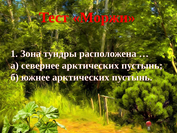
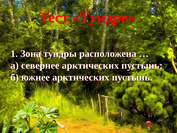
Моржи: Моржи -> Тундре
